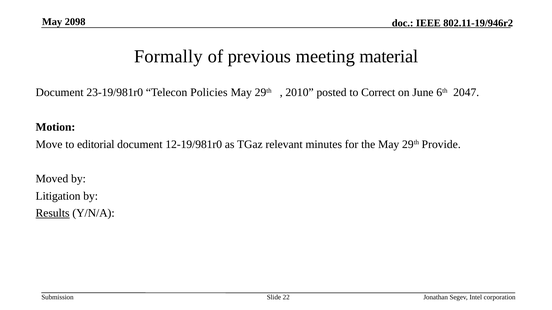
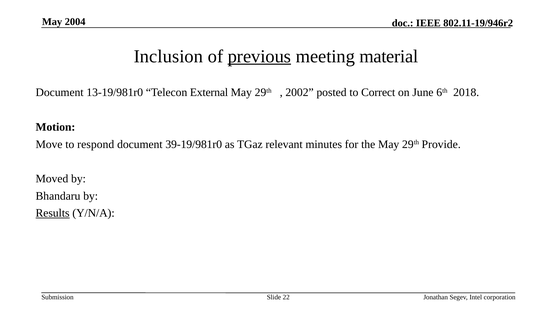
2098: 2098 -> 2004
Formally: Formally -> Inclusion
previous underline: none -> present
23-19/981r0: 23-19/981r0 -> 13-19/981r0
Policies: Policies -> External
2010: 2010 -> 2002
2047: 2047 -> 2018
editorial: editorial -> respond
12-19/981r0: 12-19/981r0 -> 39-19/981r0
Litigation: Litigation -> Bhandaru
